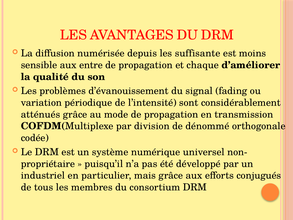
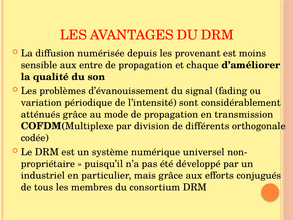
suffisante: suffisante -> provenant
dénommé: dénommé -> différents
